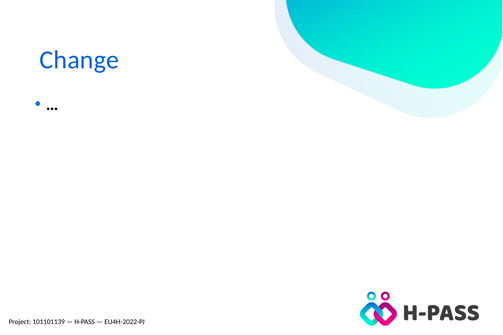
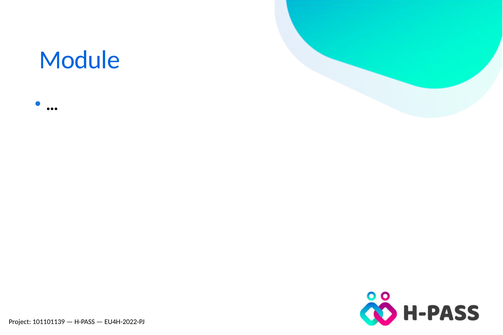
Change: Change -> Module
